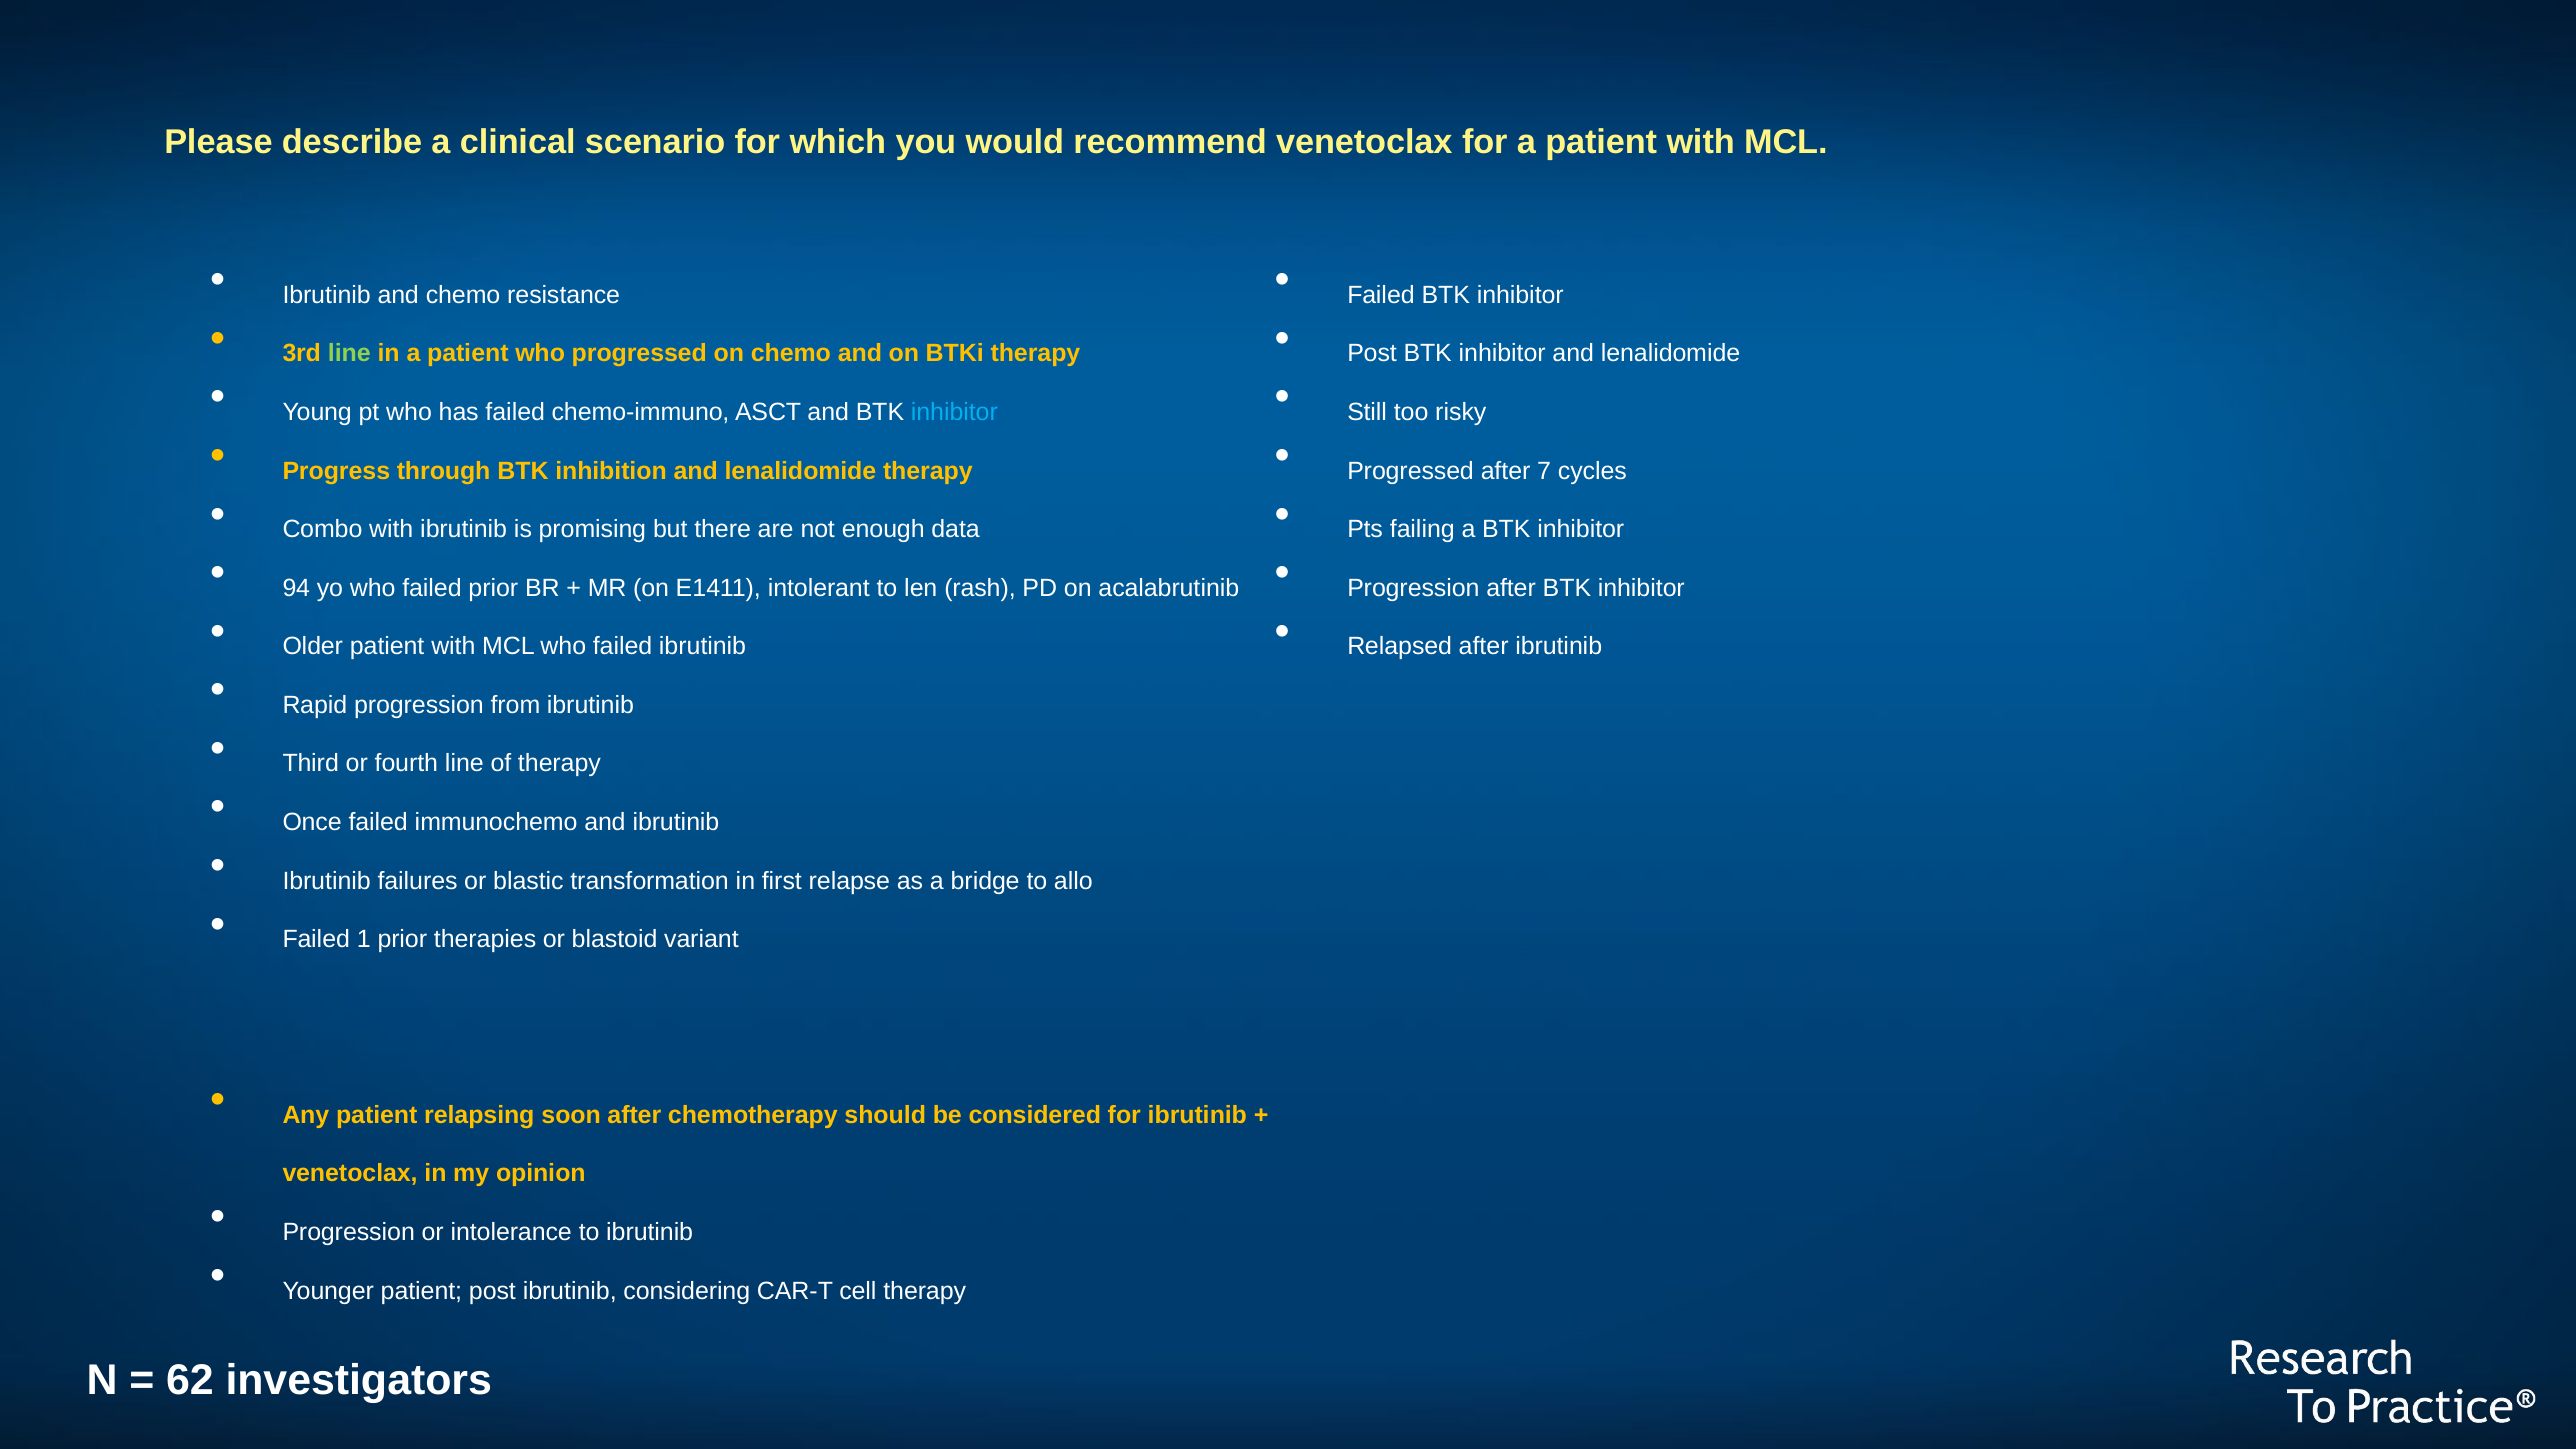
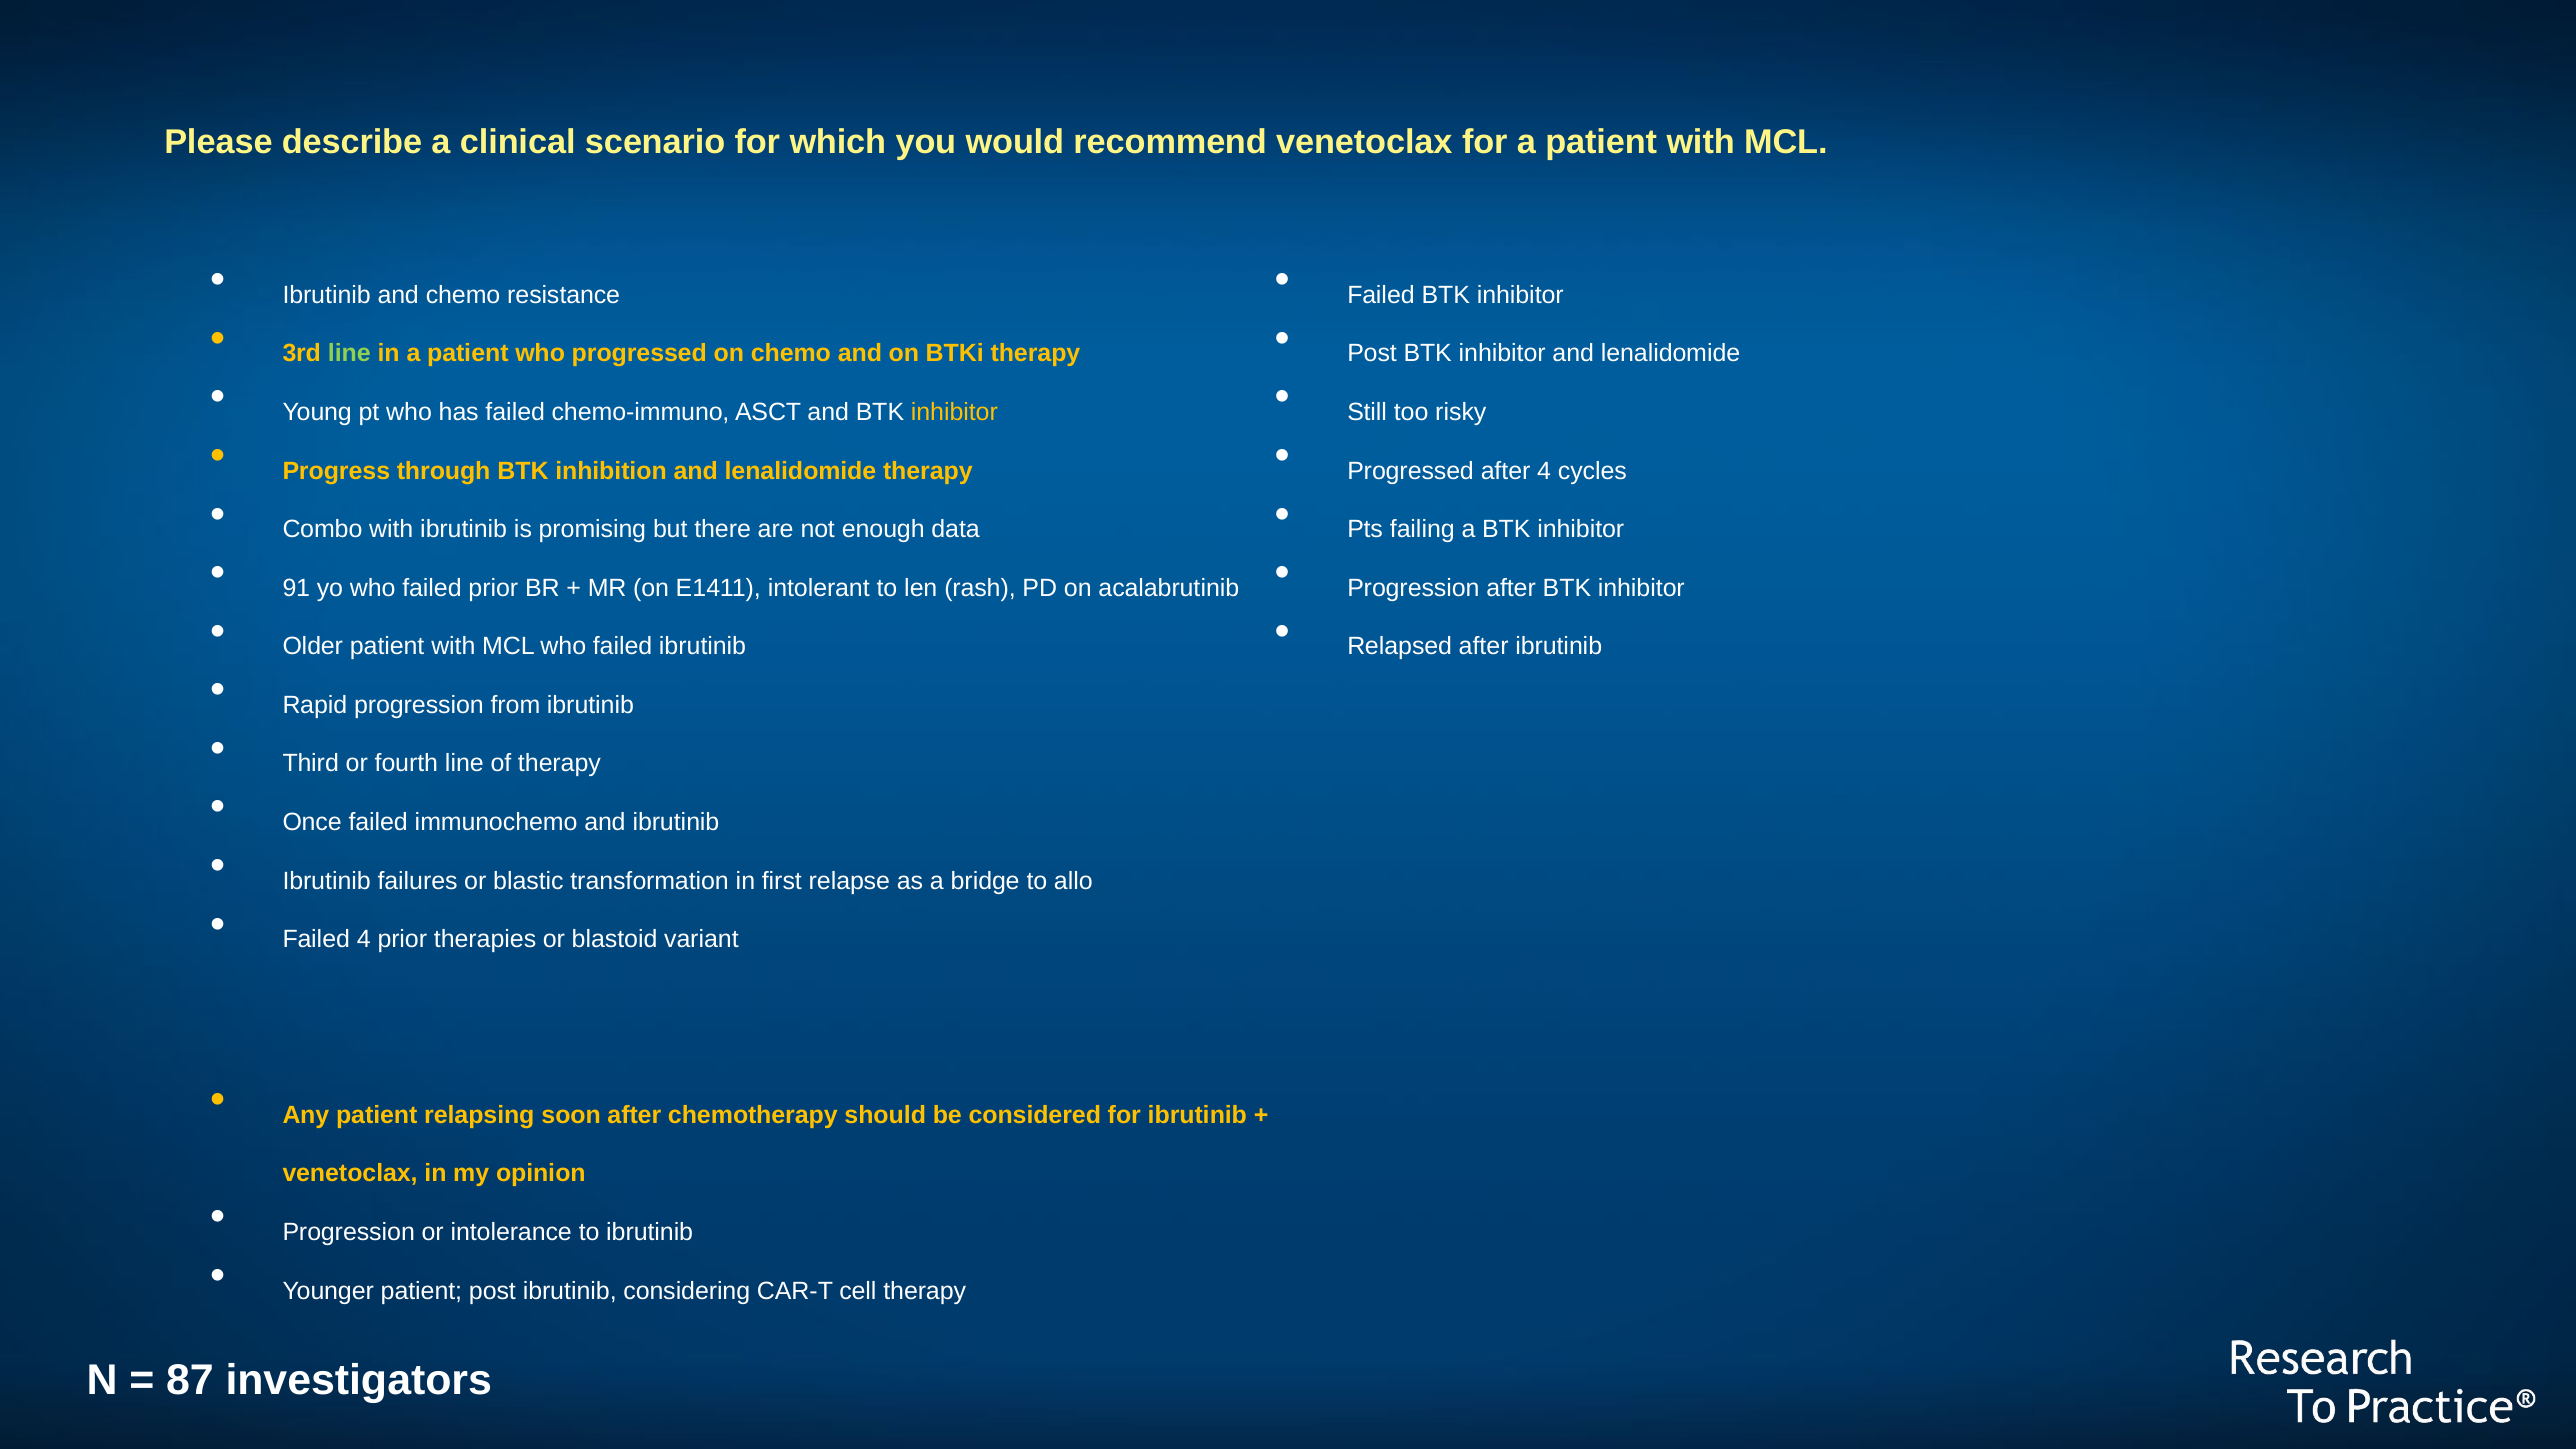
inhibitor at (954, 412) colour: light blue -> yellow
after 7: 7 -> 4
94: 94 -> 91
Failed 1: 1 -> 4
62: 62 -> 87
